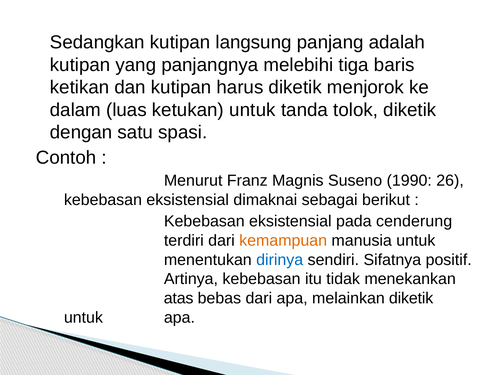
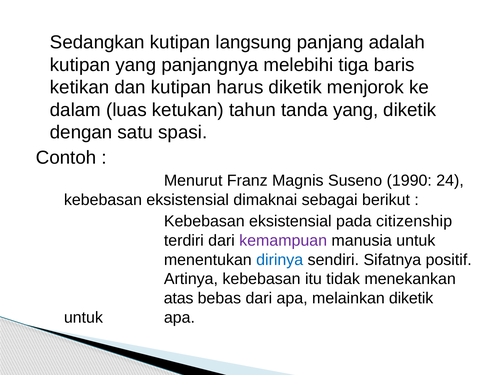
ketukan untuk: untuk -> tahun
tanda tolok: tolok -> yang
26: 26 -> 24
cenderung: cenderung -> citizenship
kemampuan colour: orange -> purple
